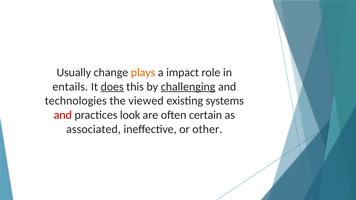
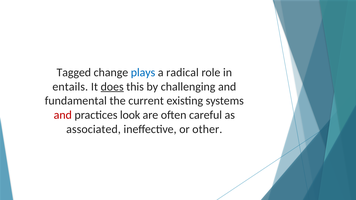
Usually: Usually -> Tagged
plays colour: orange -> blue
impact: impact -> radical
challenging underline: present -> none
technologies: technologies -> fundamental
viewed: viewed -> current
certain: certain -> careful
